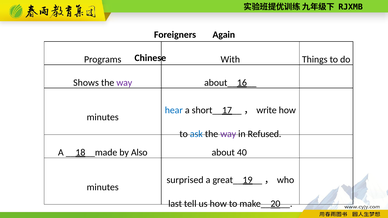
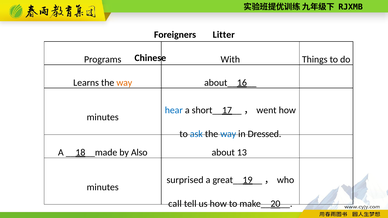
Again: Again -> Litter
Shows: Shows -> Learns
way at (124, 83) colour: purple -> orange
write: write -> went
way at (228, 134) colour: purple -> blue
Refused: Refused -> Dressed
40: 40 -> 13
last: last -> call
